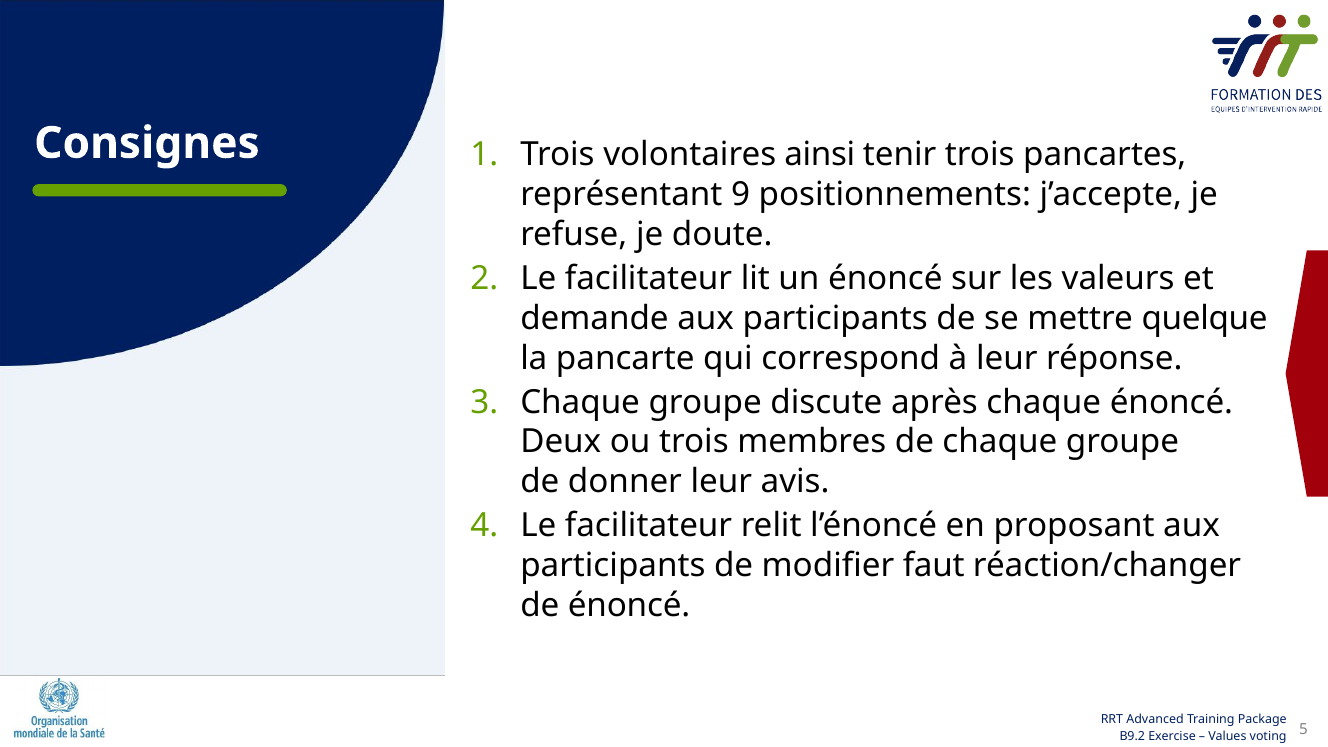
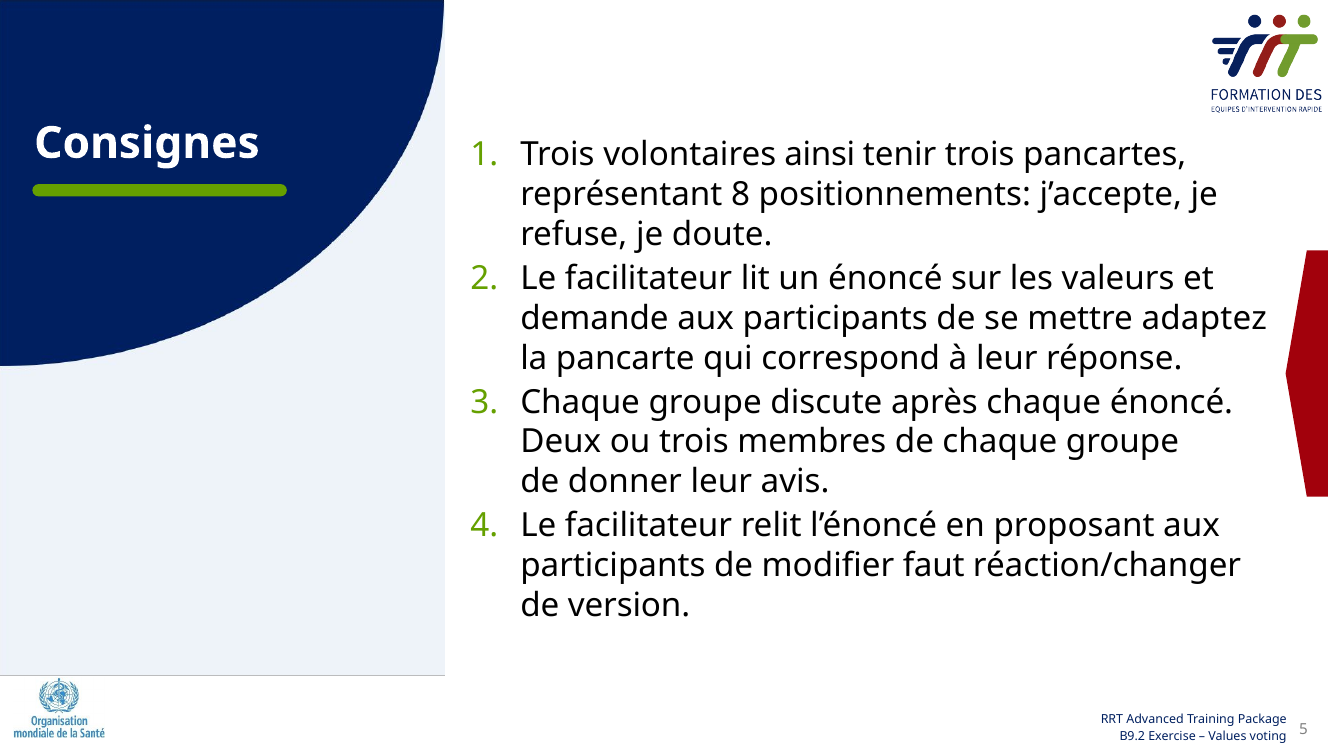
9: 9 -> 8
quelque: quelque -> adaptez
de énoncé: énoncé -> version
